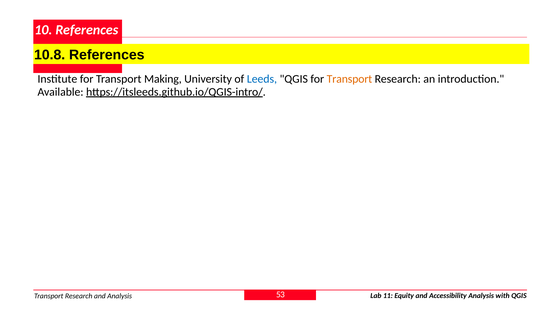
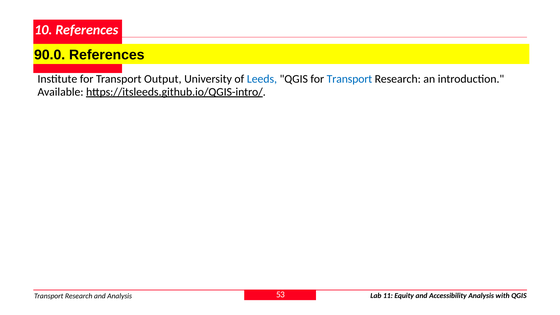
10.8: 10.8 -> 90.0
Making: Making -> Output
Transport at (349, 79) colour: orange -> blue
